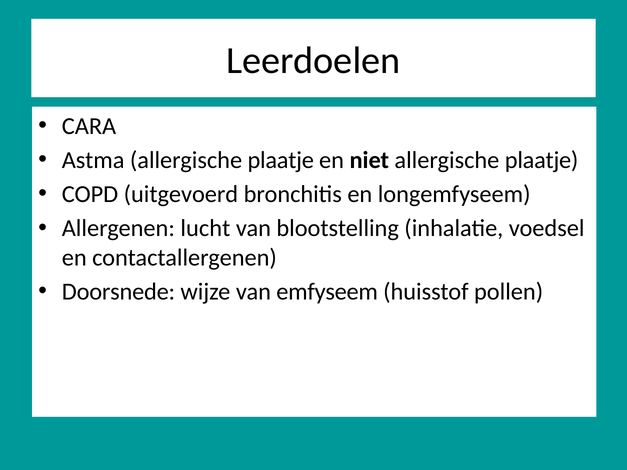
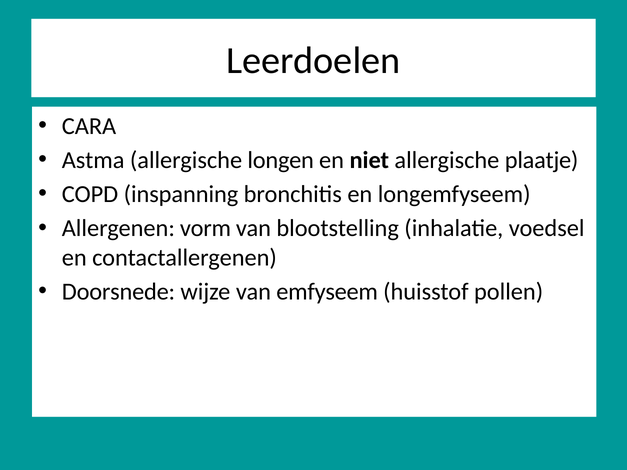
Astma allergische plaatje: plaatje -> longen
uitgevoerd: uitgevoerd -> inspanning
lucht: lucht -> vorm
